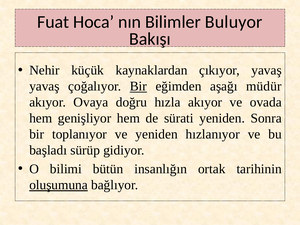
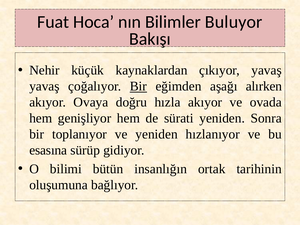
müdür: müdür -> alırken
başladı: başladı -> esasına
oluşumuna underline: present -> none
